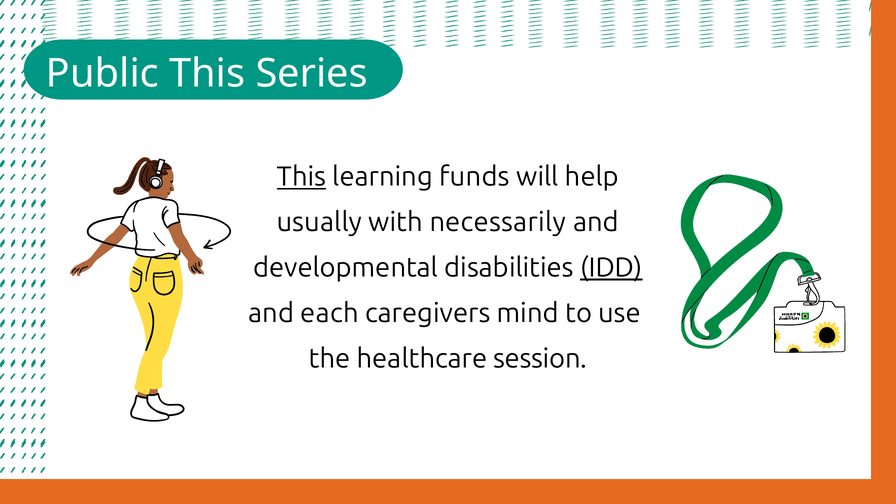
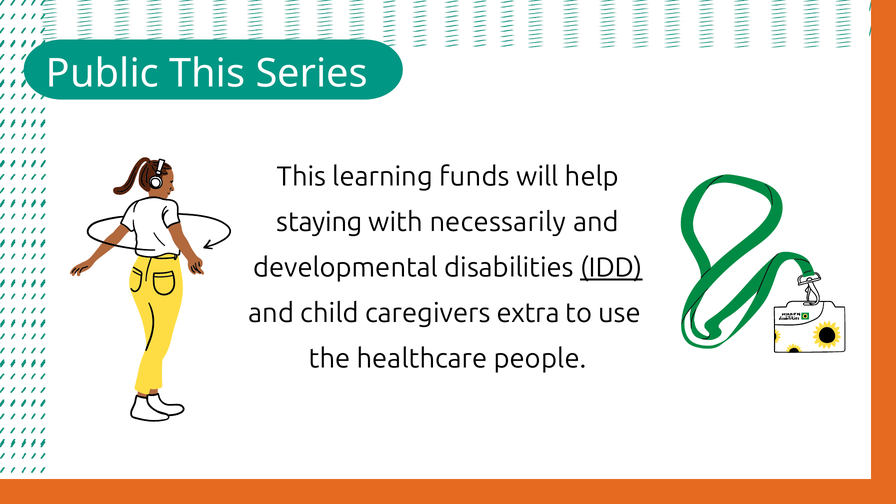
This at (301, 177) underline: present -> none
usually: usually -> staying
each: each -> child
mind: mind -> extra
session: session -> people
